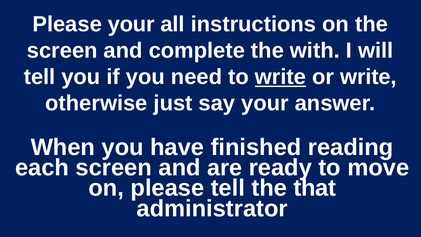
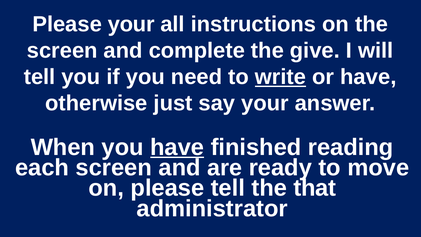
with: with -> give
or write: write -> have
have at (177, 147) underline: none -> present
